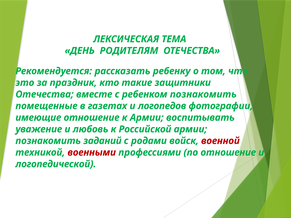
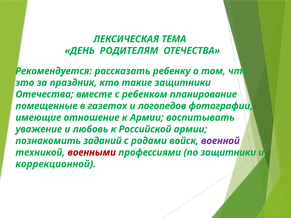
ребенком познакомить: познакомить -> планирование
военной colour: red -> purple
по отношение: отношение -> защитники
логопедической: логопедической -> коррекционной
